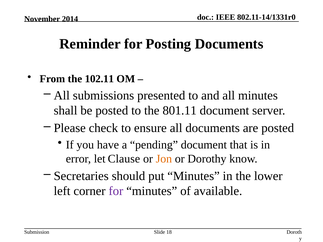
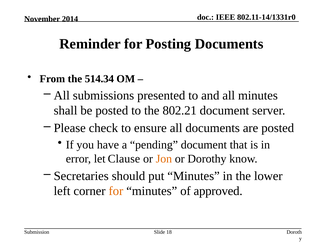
102.11: 102.11 -> 514.34
801.11: 801.11 -> 802.21
for at (116, 191) colour: purple -> orange
available: available -> approved
